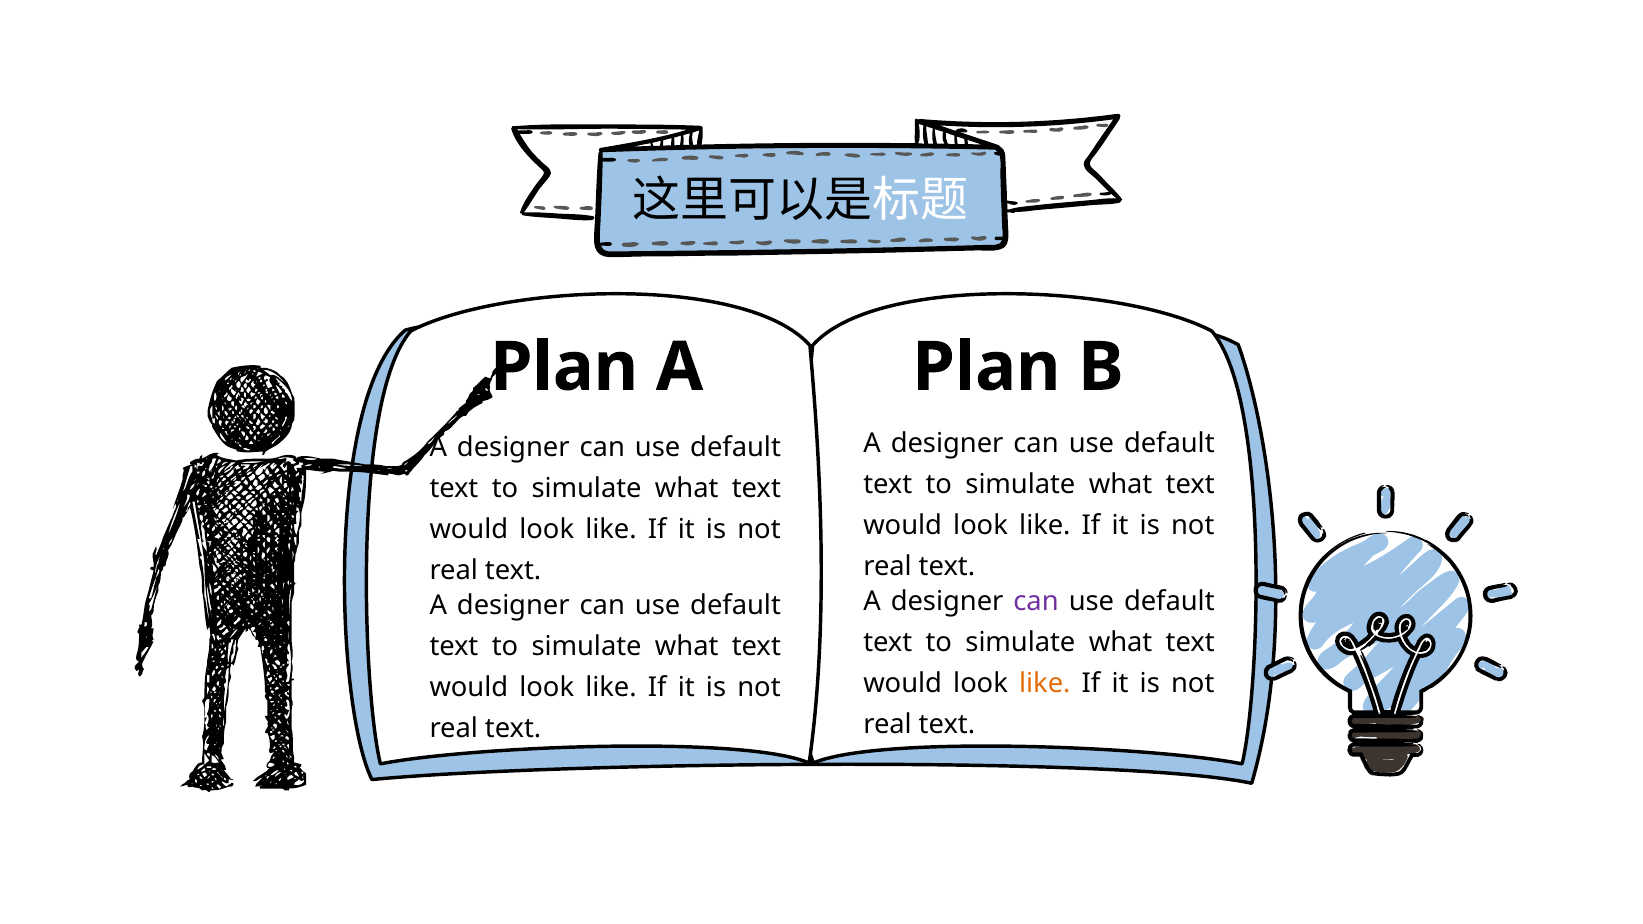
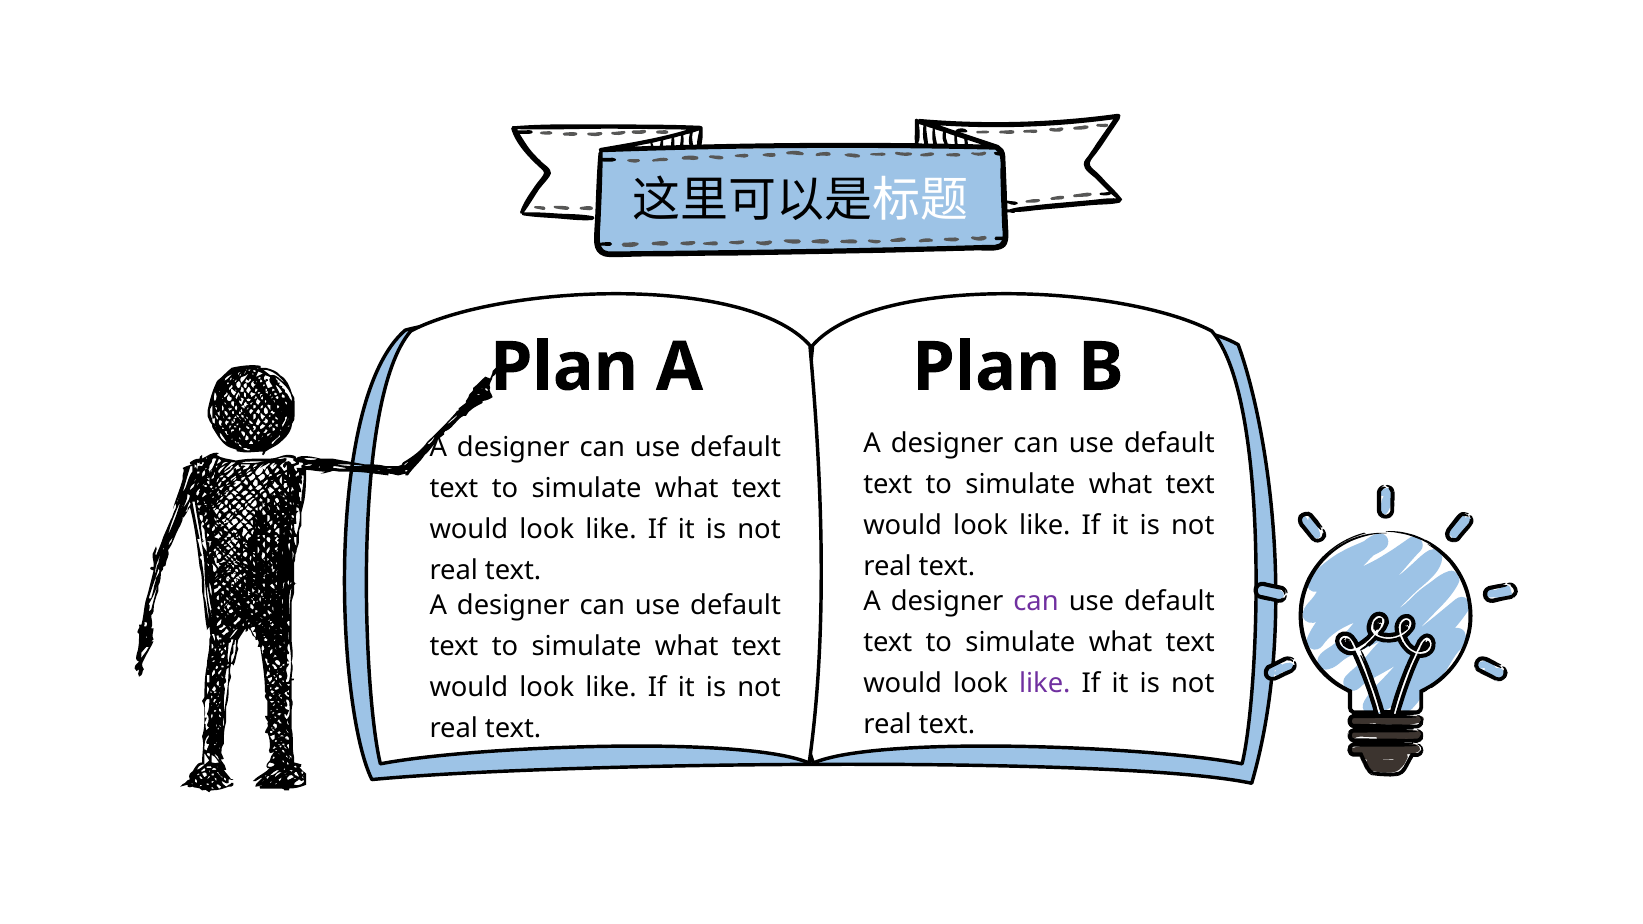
like at (1045, 683) colour: orange -> purple
